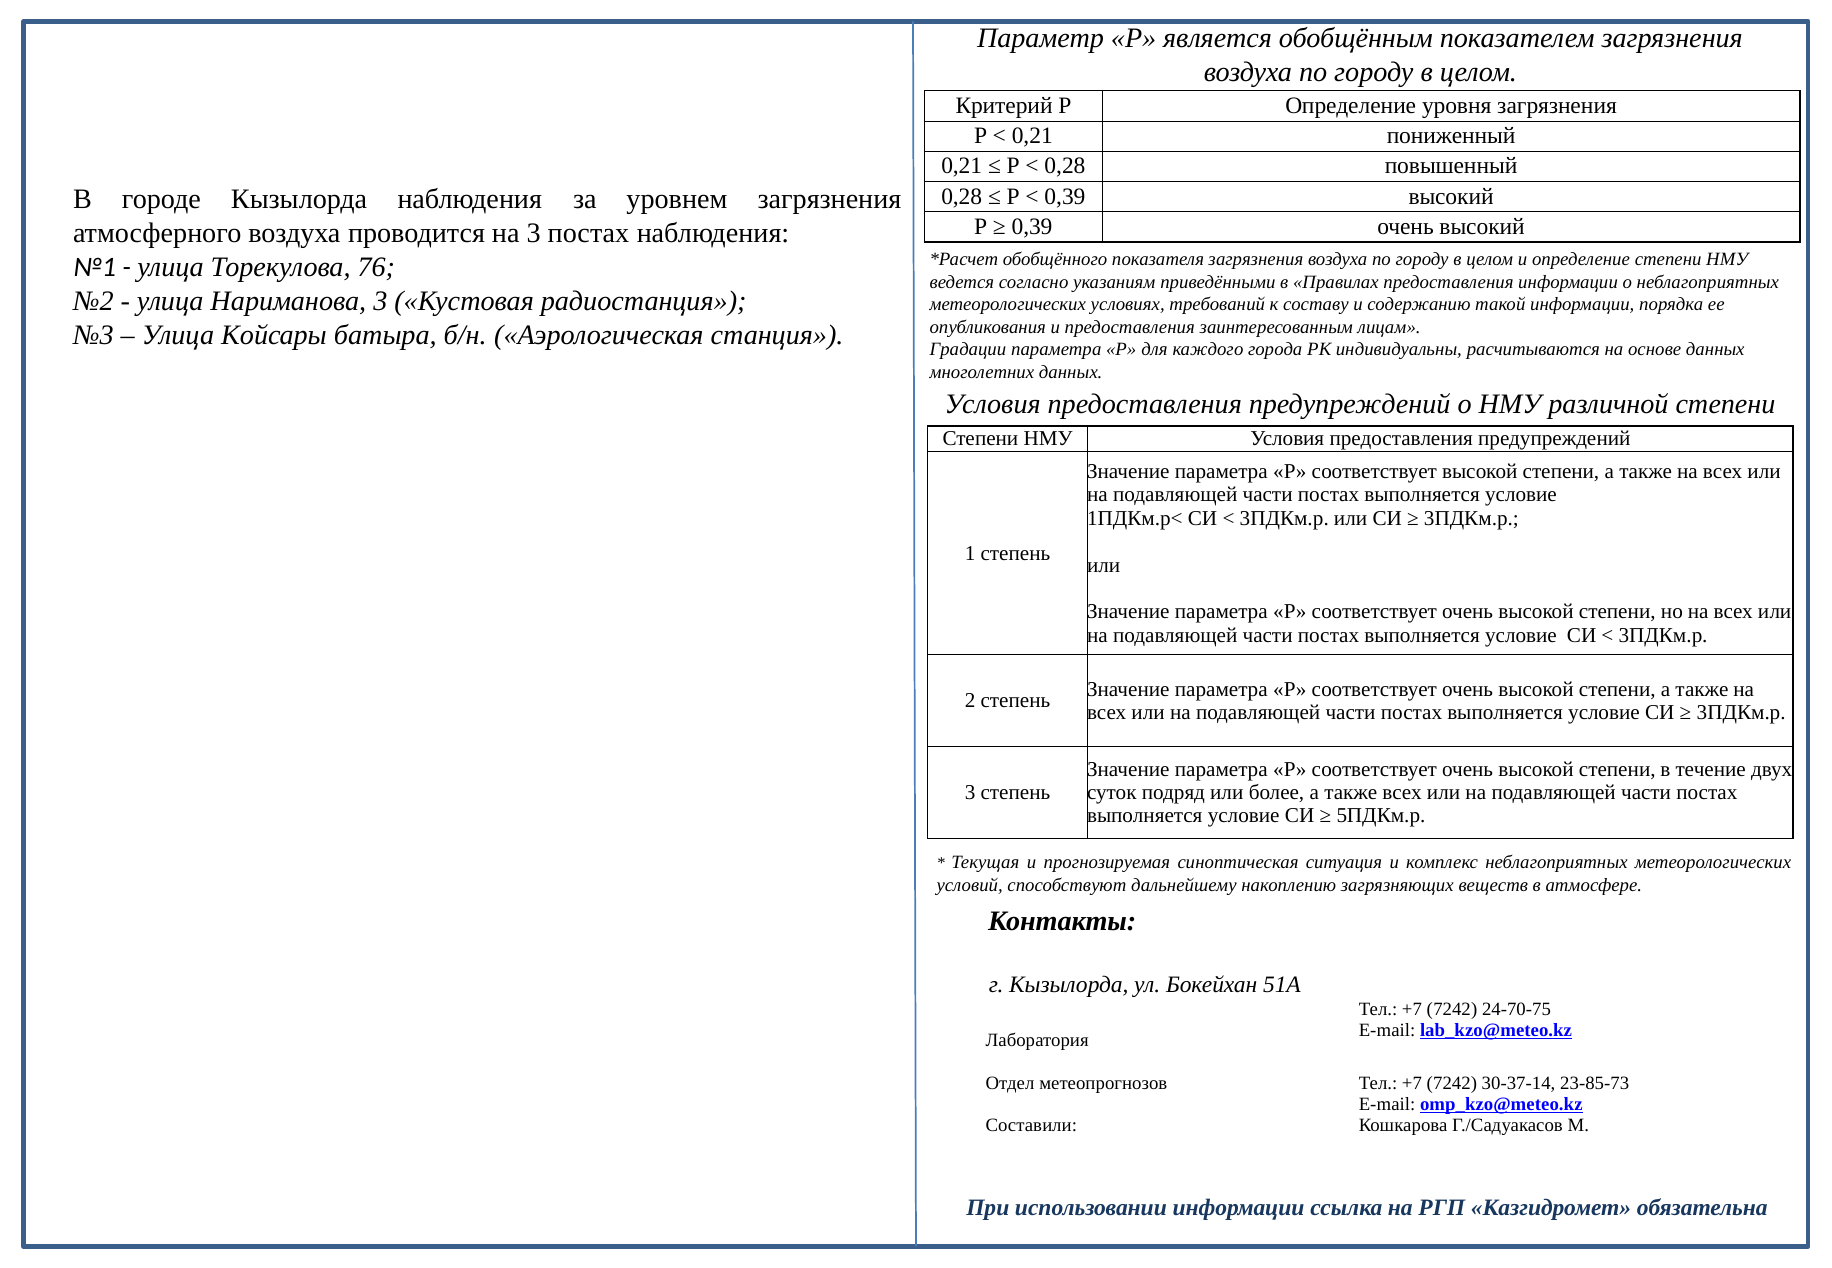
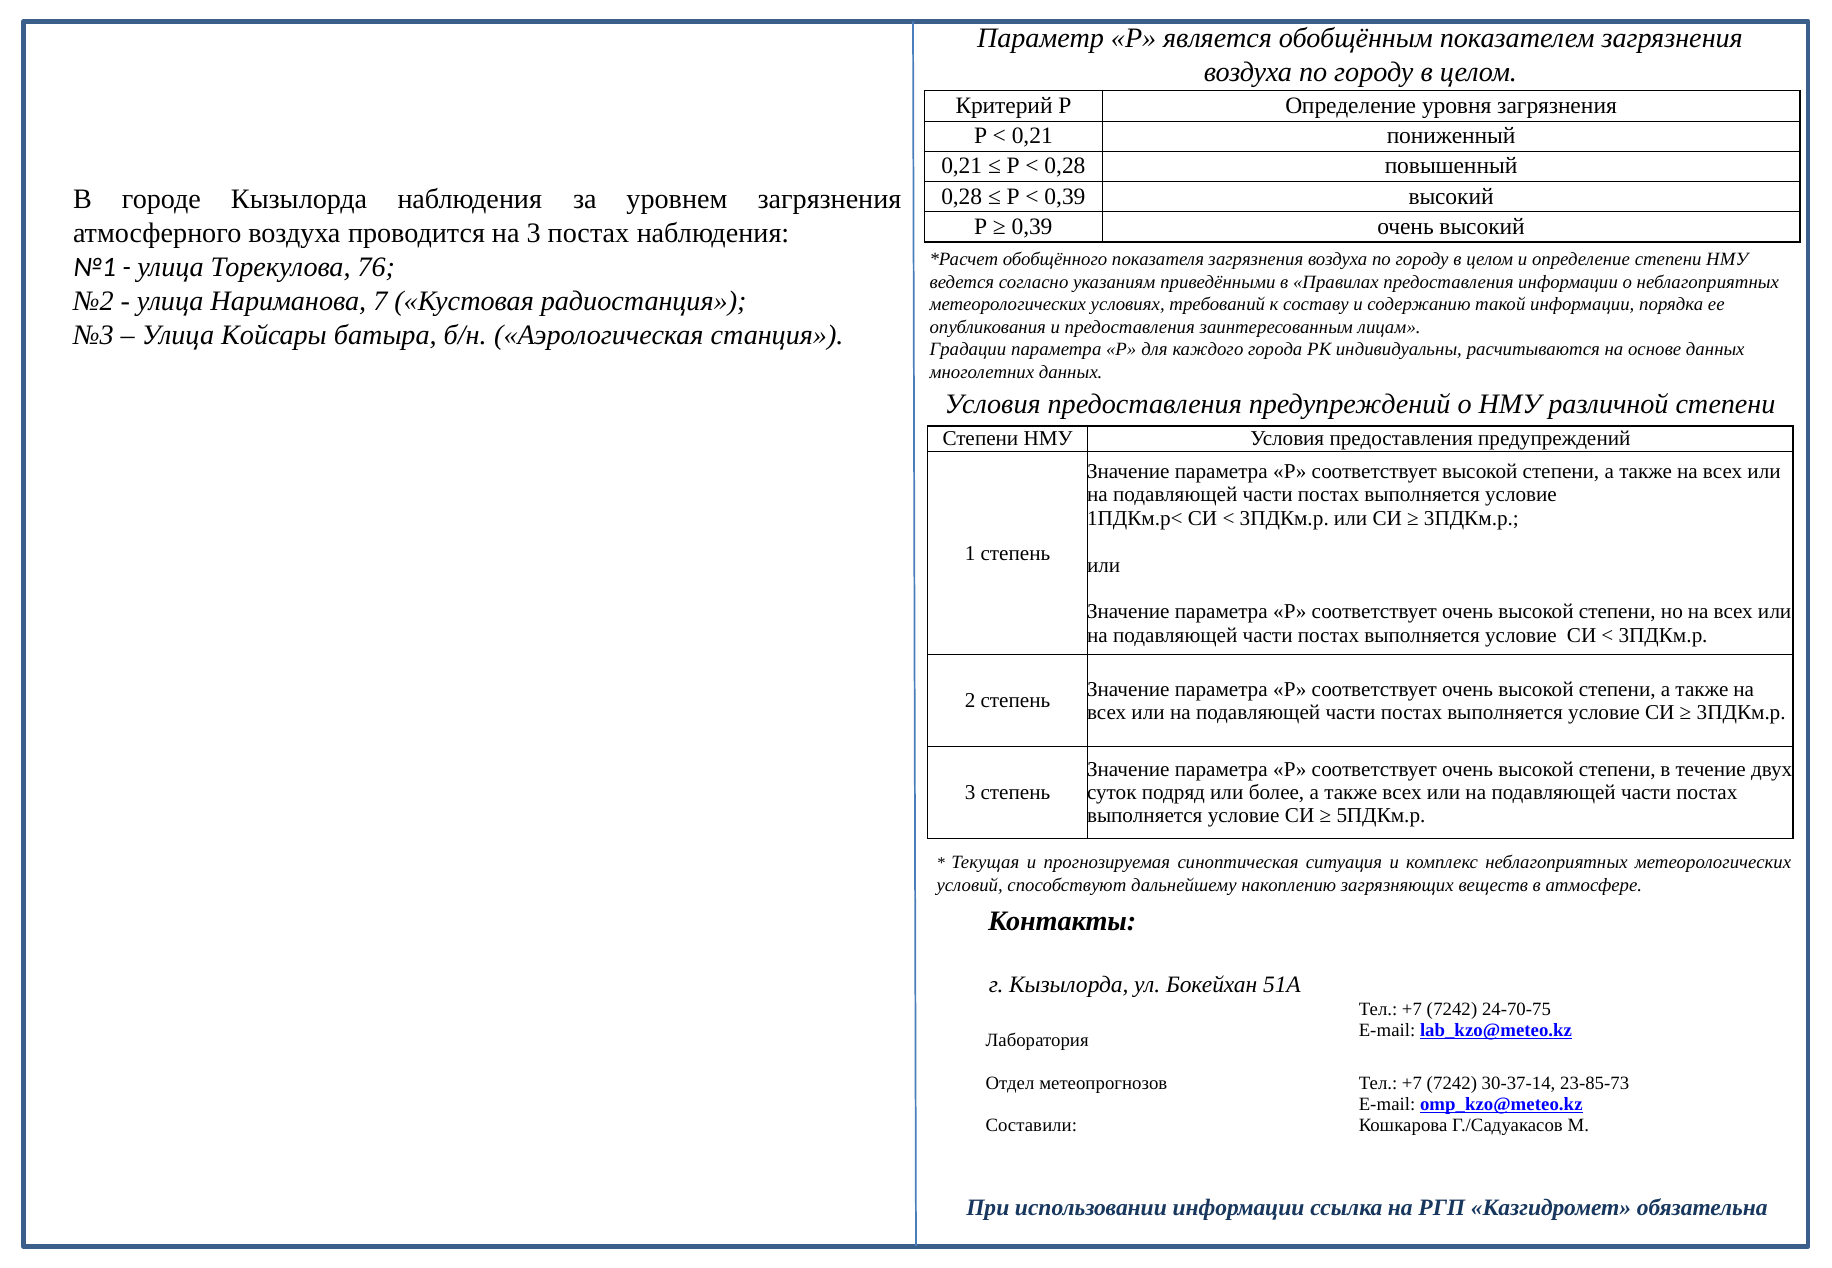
Нариманова 3: 3 -> 7
